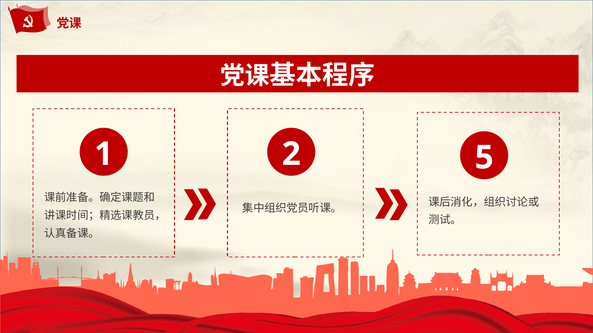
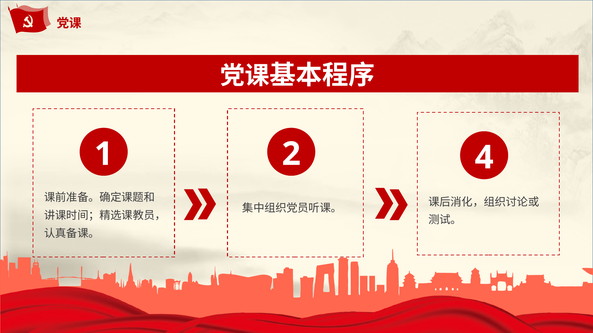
5: 5 -> 4
